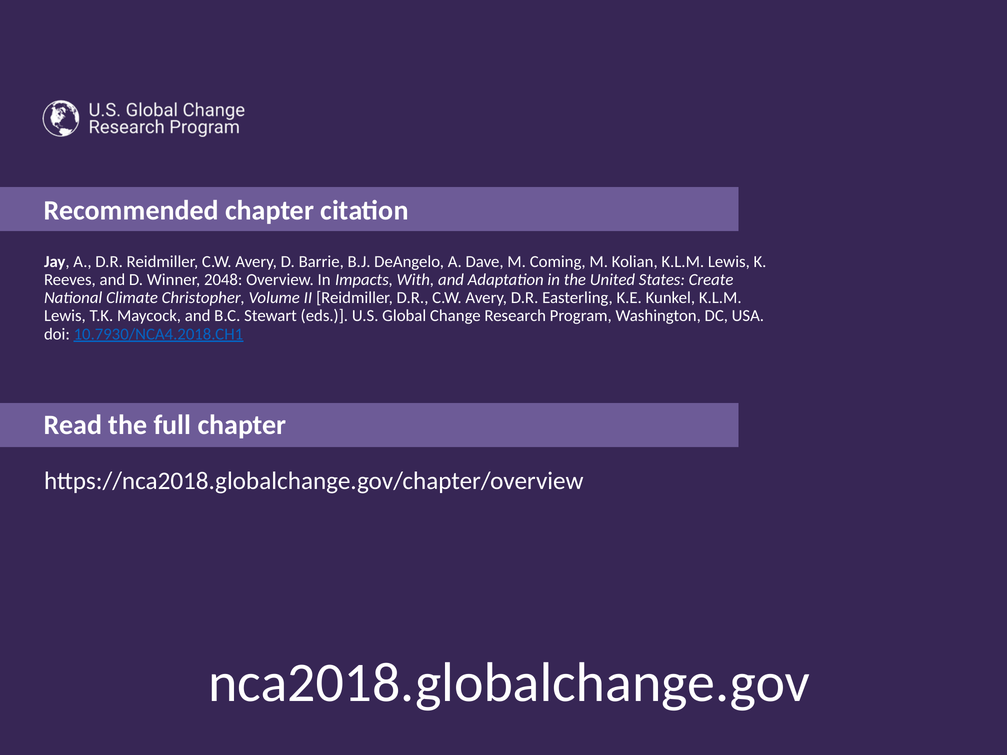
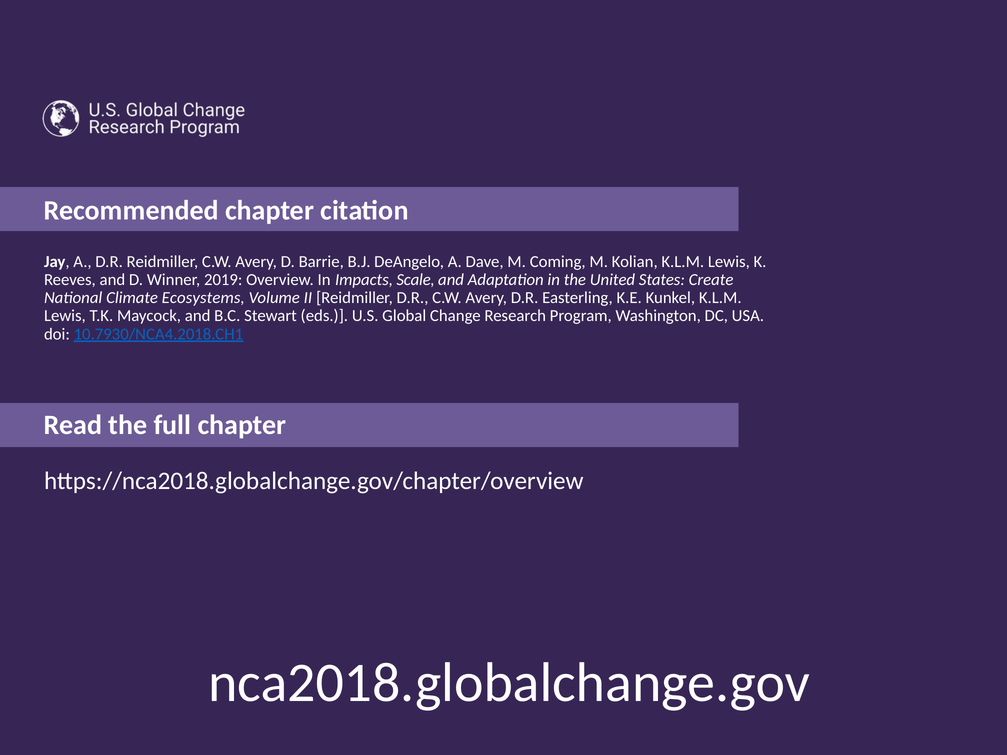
2048: 2048 -> 2019
With: With -> Scale
Christopher: Christopher -> Ecosystems
